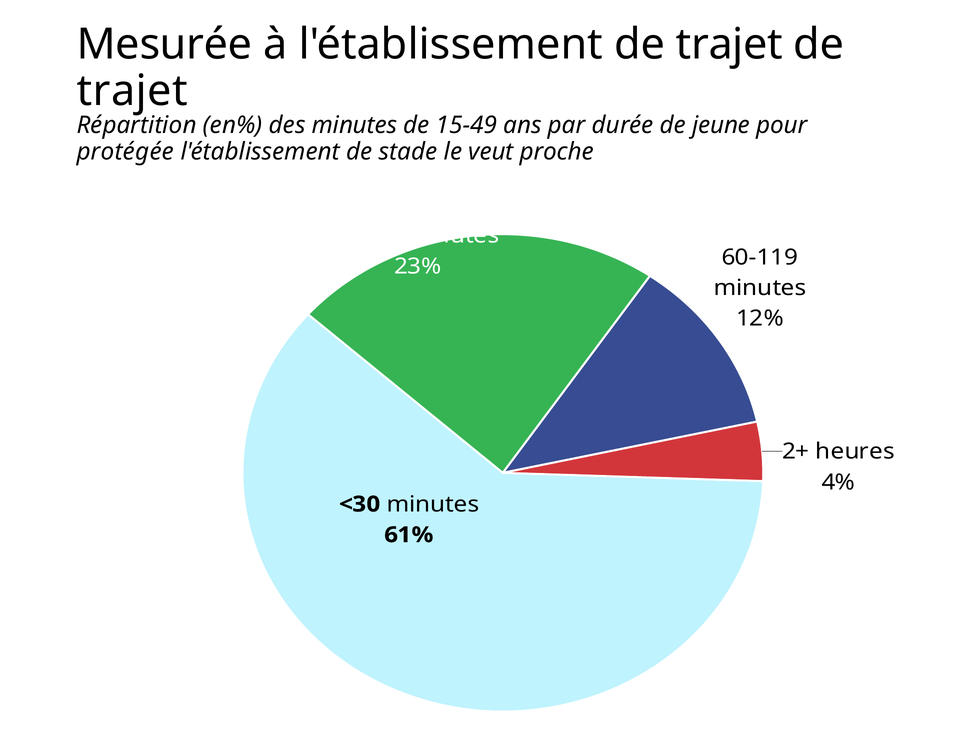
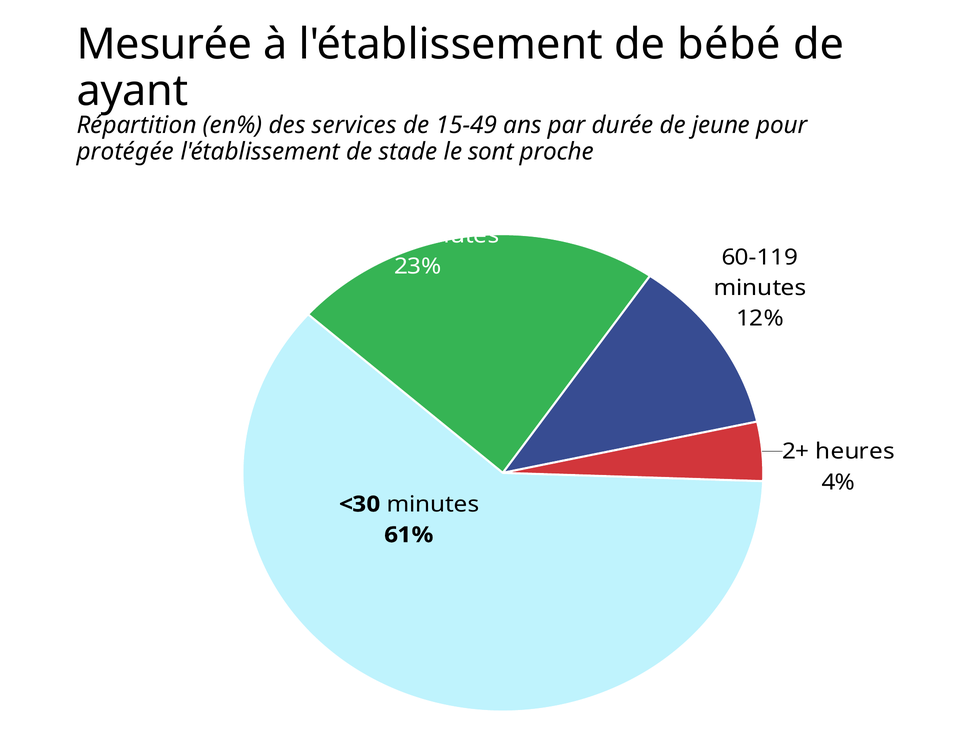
l'établissement de trajet: trajet -> bébé
trajet at (132, 91): trajet -> ayant
des minutes: minutes -> services
veut: veut -> sont
